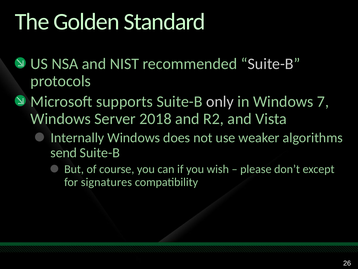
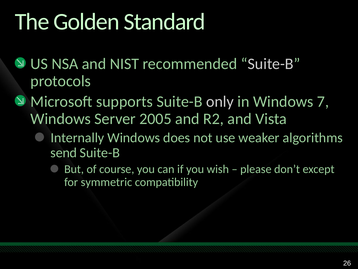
2018: 2018 -> 2005
signatures: signatures -> symmetric
